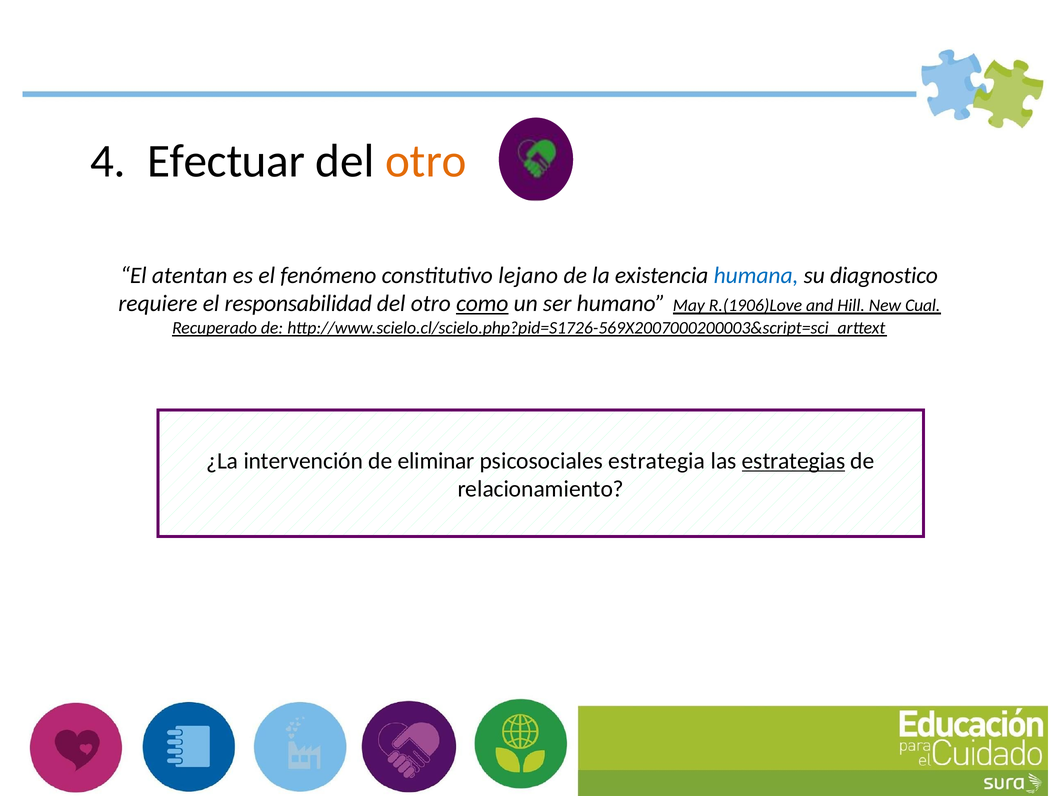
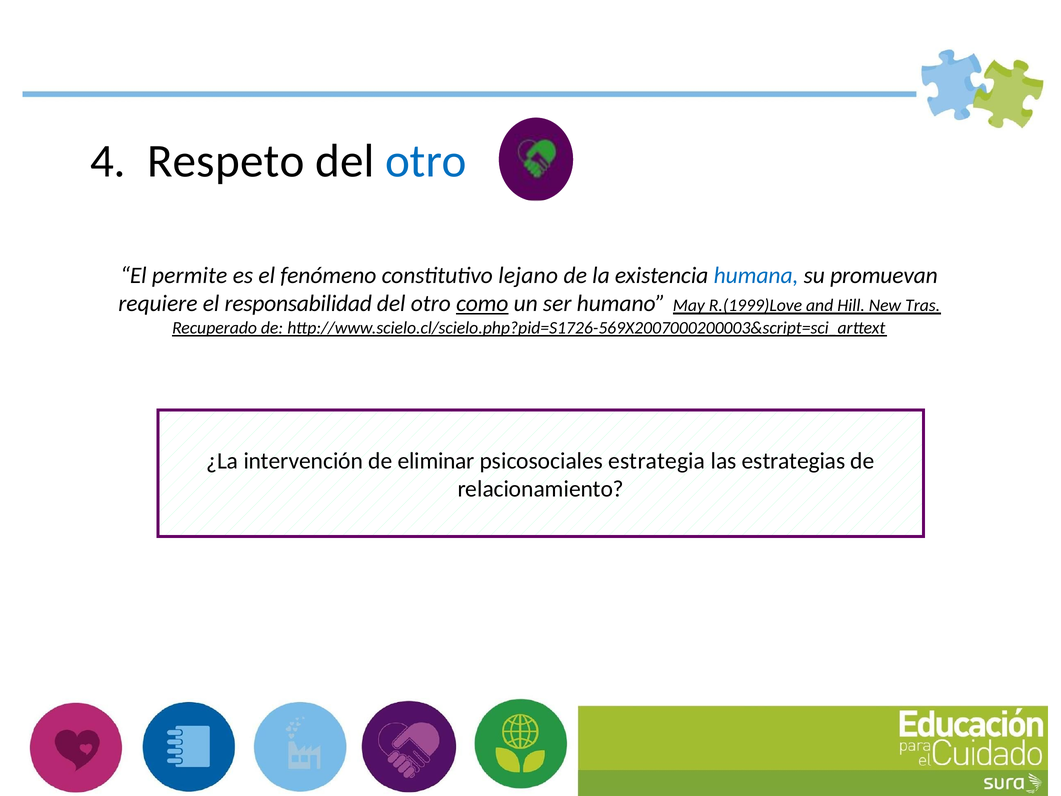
Efectuar: Efectuar -> Respeto
otro at (426, 161) colour: orange -> blue
atentan: atentan -> permite
diagnostico: diagnostico -> promuevan
R.(1906)Love: R.(1906)Love -> R.(1999)Love
Cual: Cual -> Tras
estrategias underline: present -> none
